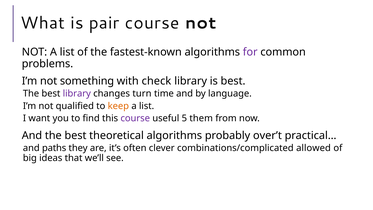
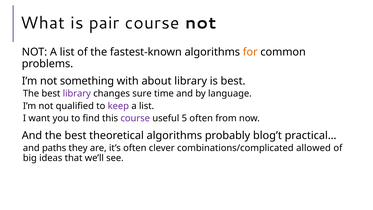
for colour: purple -> orange
check: check -> about
turn: turn -> sure
keep colour: orange -> purple
5 them: them -> often
over’t: over’t -> blog’t
